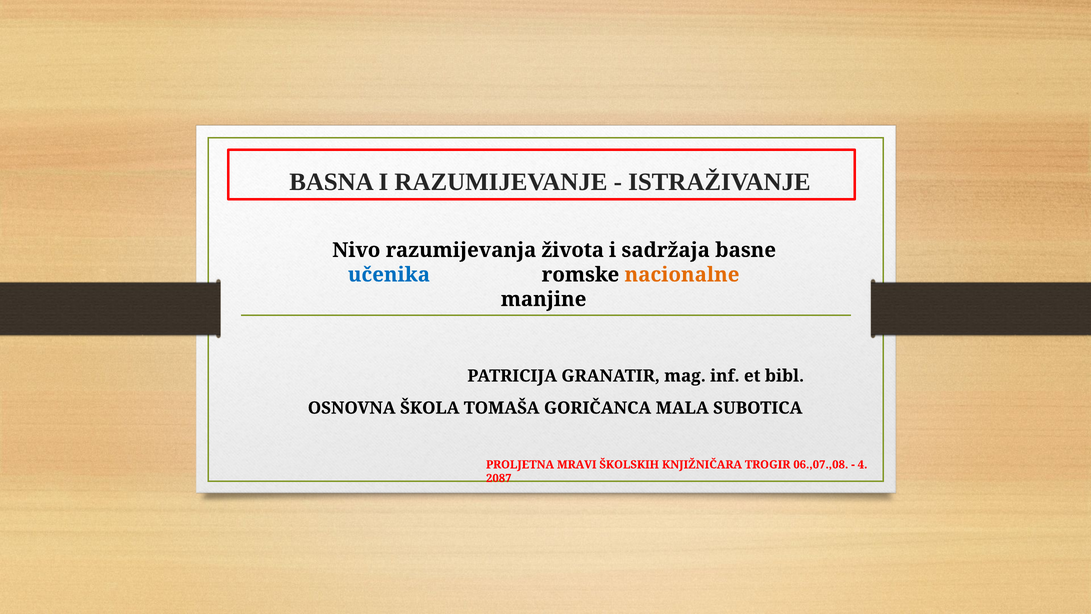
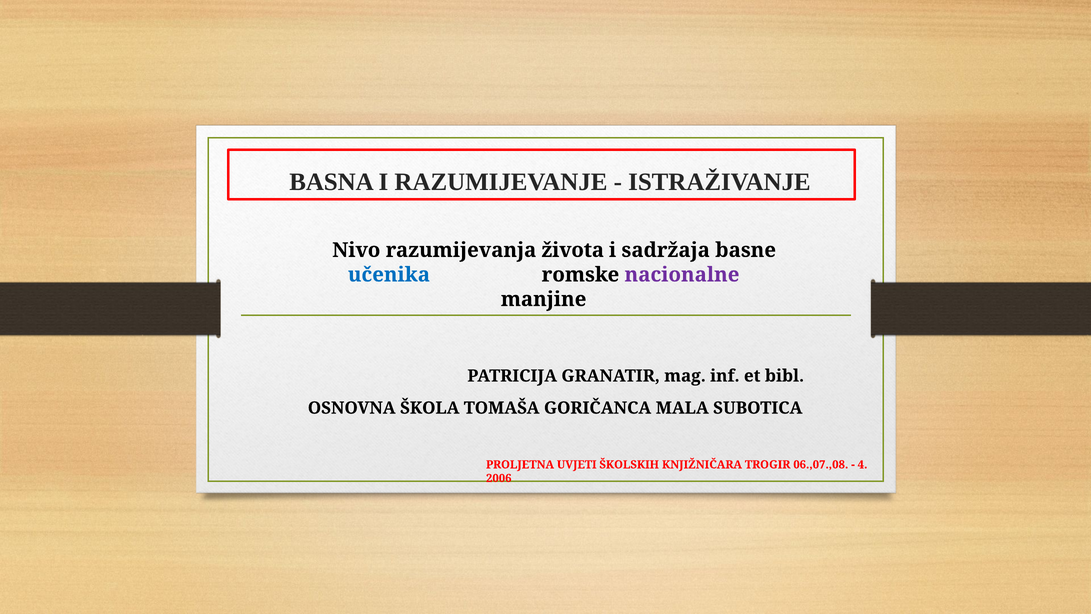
nacionalne colour: orange -> purple
MRAVI: MRAVI -> UVJETI
2087: 2087 -> 2006
